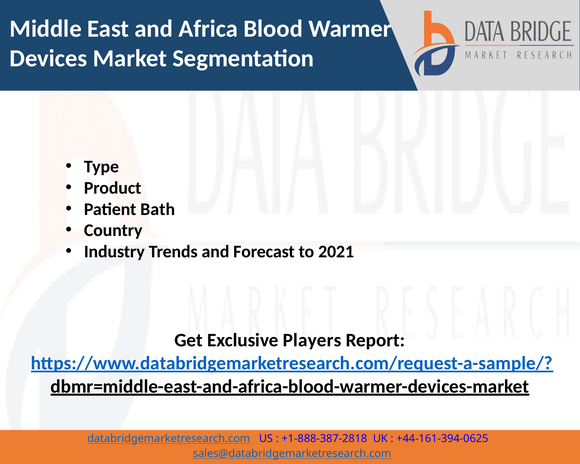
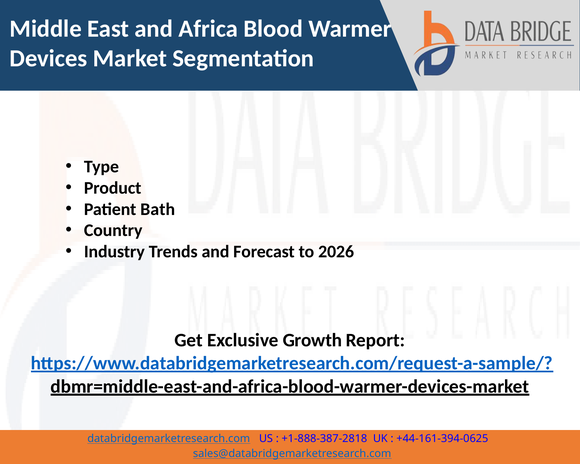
2021: 2021 -> 2026
Players: Players -> Growth
